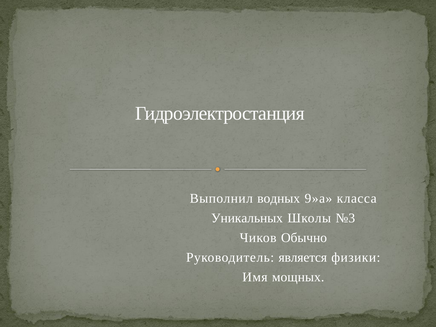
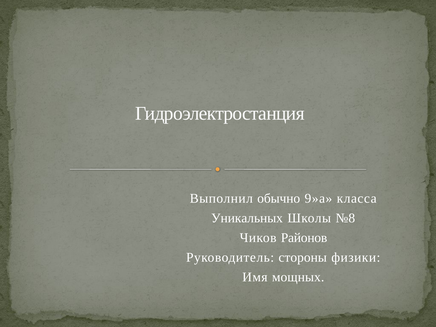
водных: водных -> обычно
№3: №3 -> №8
Обычно: Обычно -> Районов
является: является -> стороны
